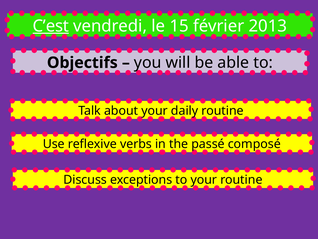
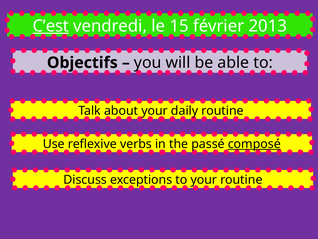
composé underline: none -> present
